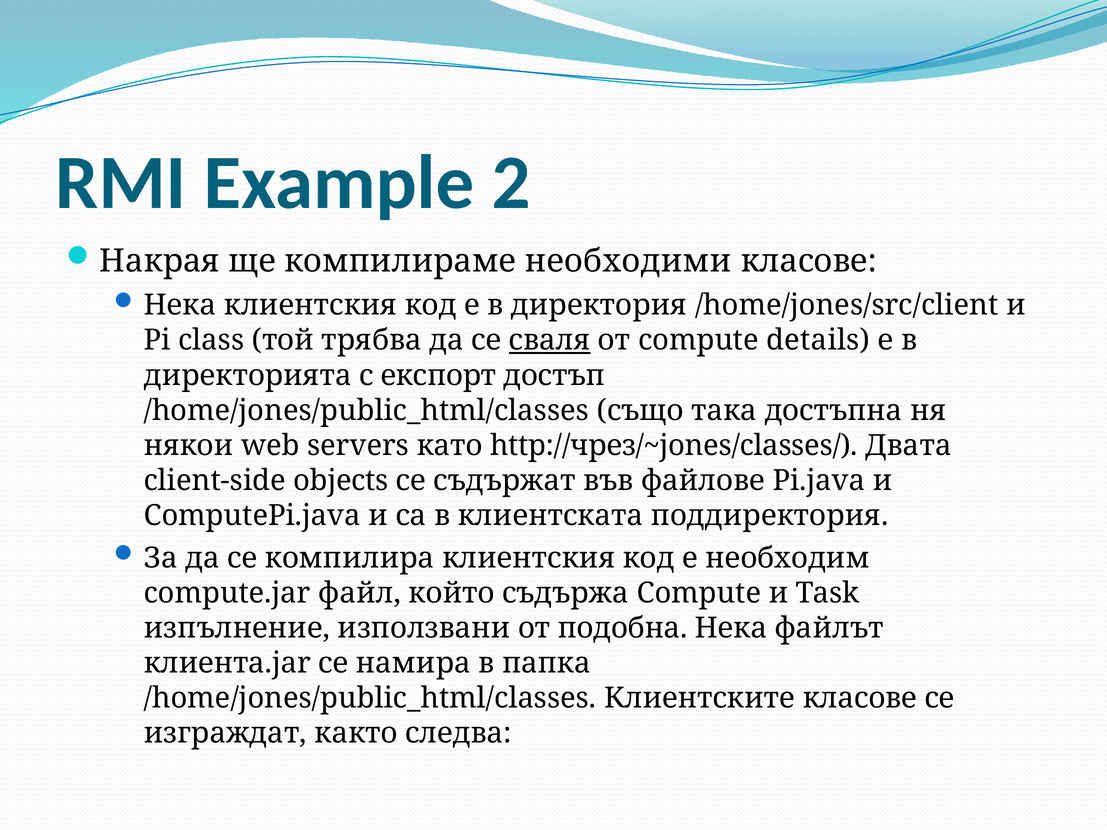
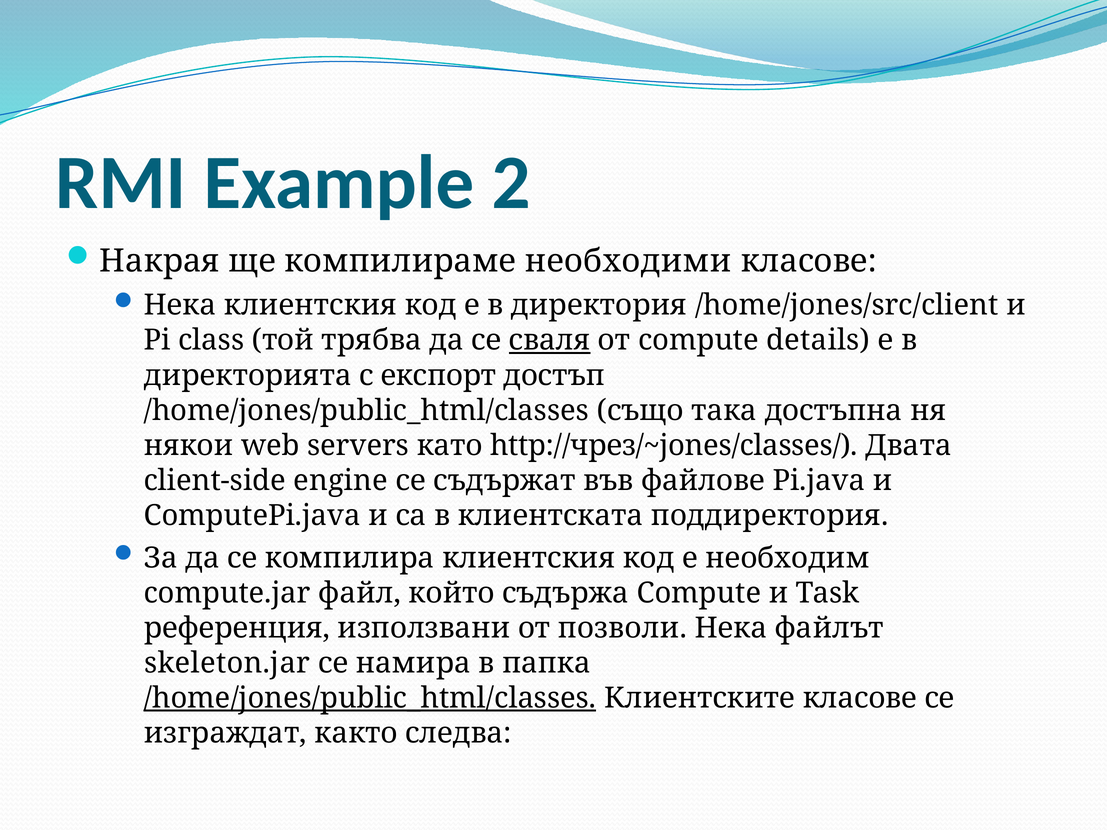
objects: objects -> engine
изпълнение: изпълнение -> референция
подобна: подобна -> позволи
клиента.jar: клиента.jar -> skeleton.jar
/home/jones/public_html/classes at (370, 698) underline: none -> present
